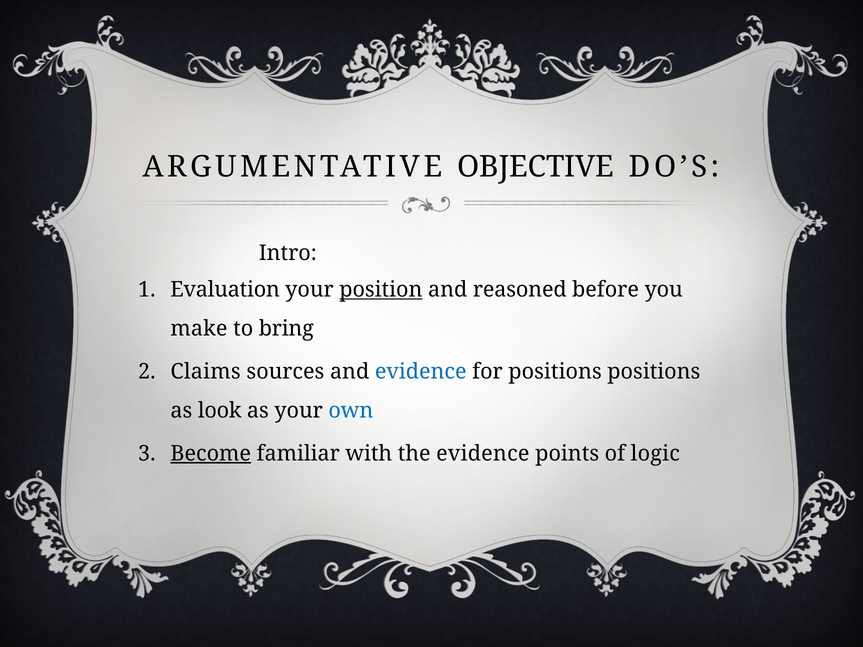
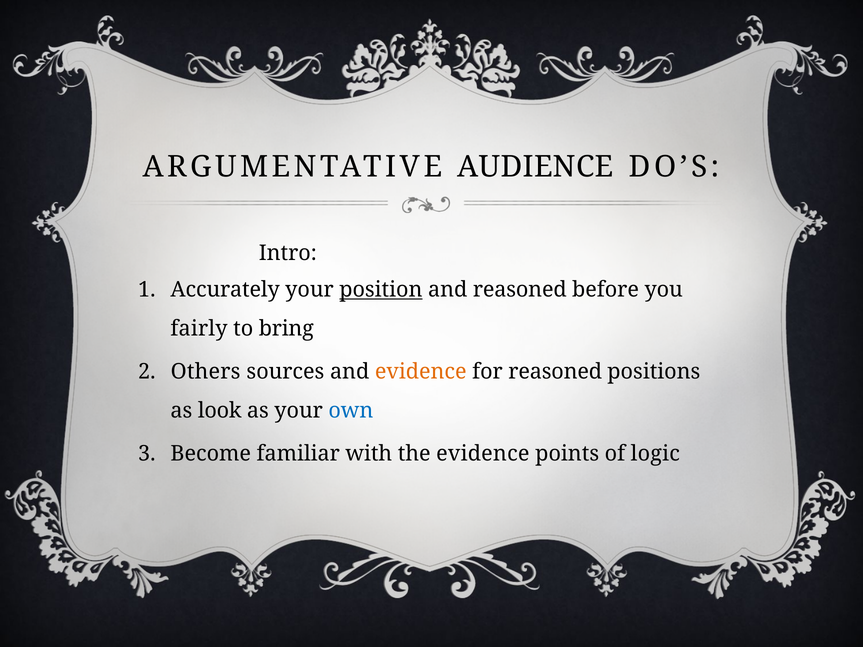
OBJECTIVE: OBJECTIVE -> AUDIENCE
Evaluation: Evaluation -> Accurately
make: make -> fairly
Claims: Claims -> Others
evidence at (421, 372) colour: blue -> orange
for positions: positions -> reasoned
Become underline: present -> none
